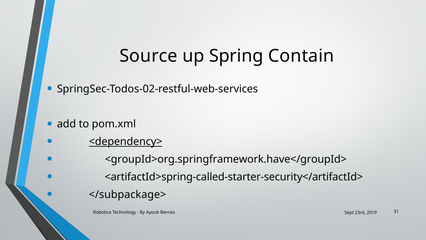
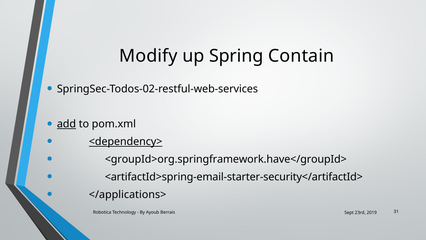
Source: Source -> Modify
add underline: none -> present
<artifactId>spring-called-starter-security</artifactId>: <artifactId>spring-called-starter-security</artifactId> -> <artifactId>spring-email-starter-security</artifactId>
</subpackage>: </subpackage> -> </applications>
